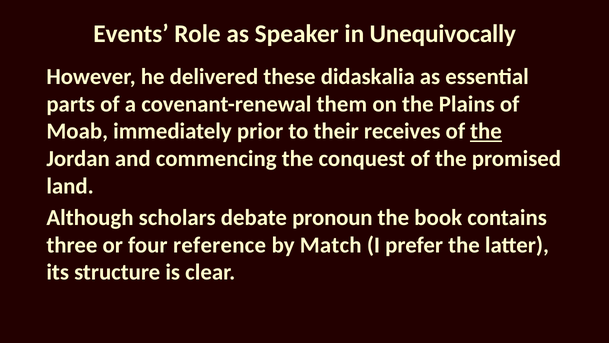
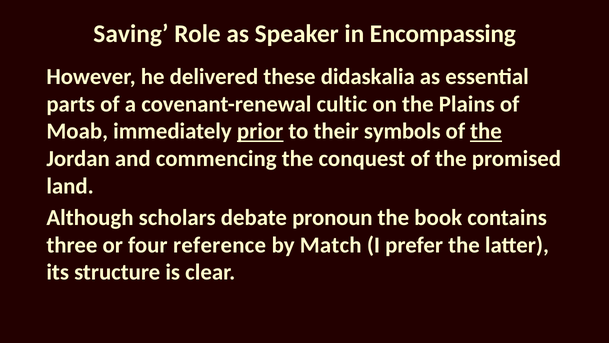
Events: Events -> Saving
Unequivocally: Unequivocally -> Encompassing
them: them -> cultic
prior underline: none -> present
receives: receives -> symbols
